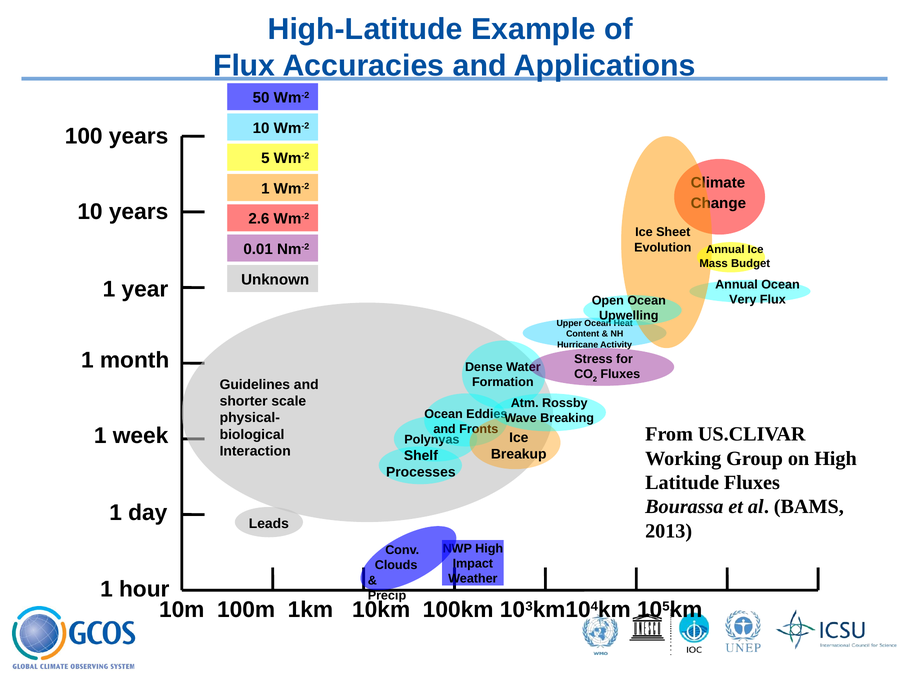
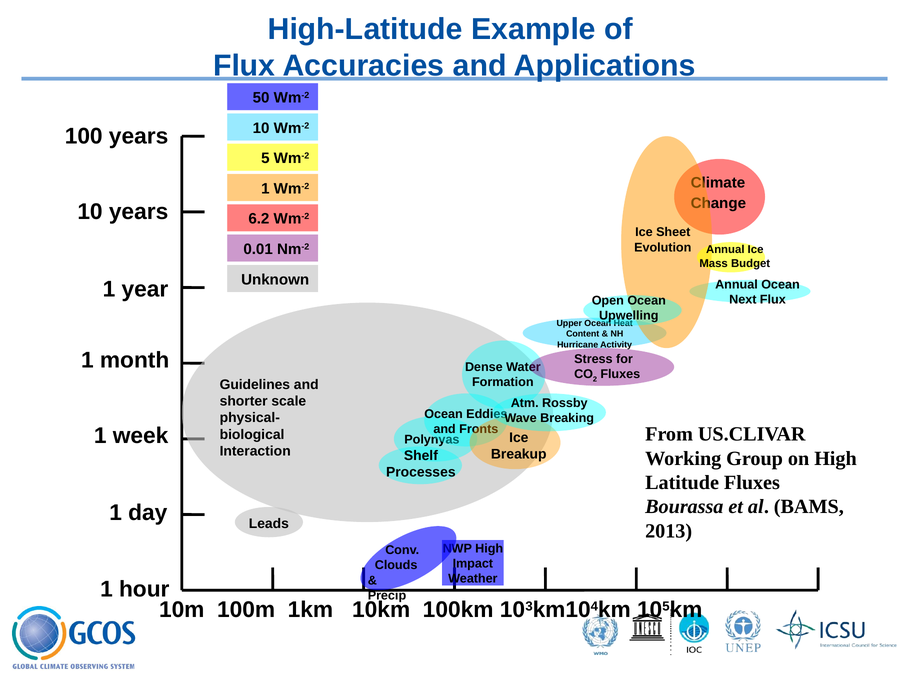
2.6: 2.6 -> 6.2
Very: Very -> Next
